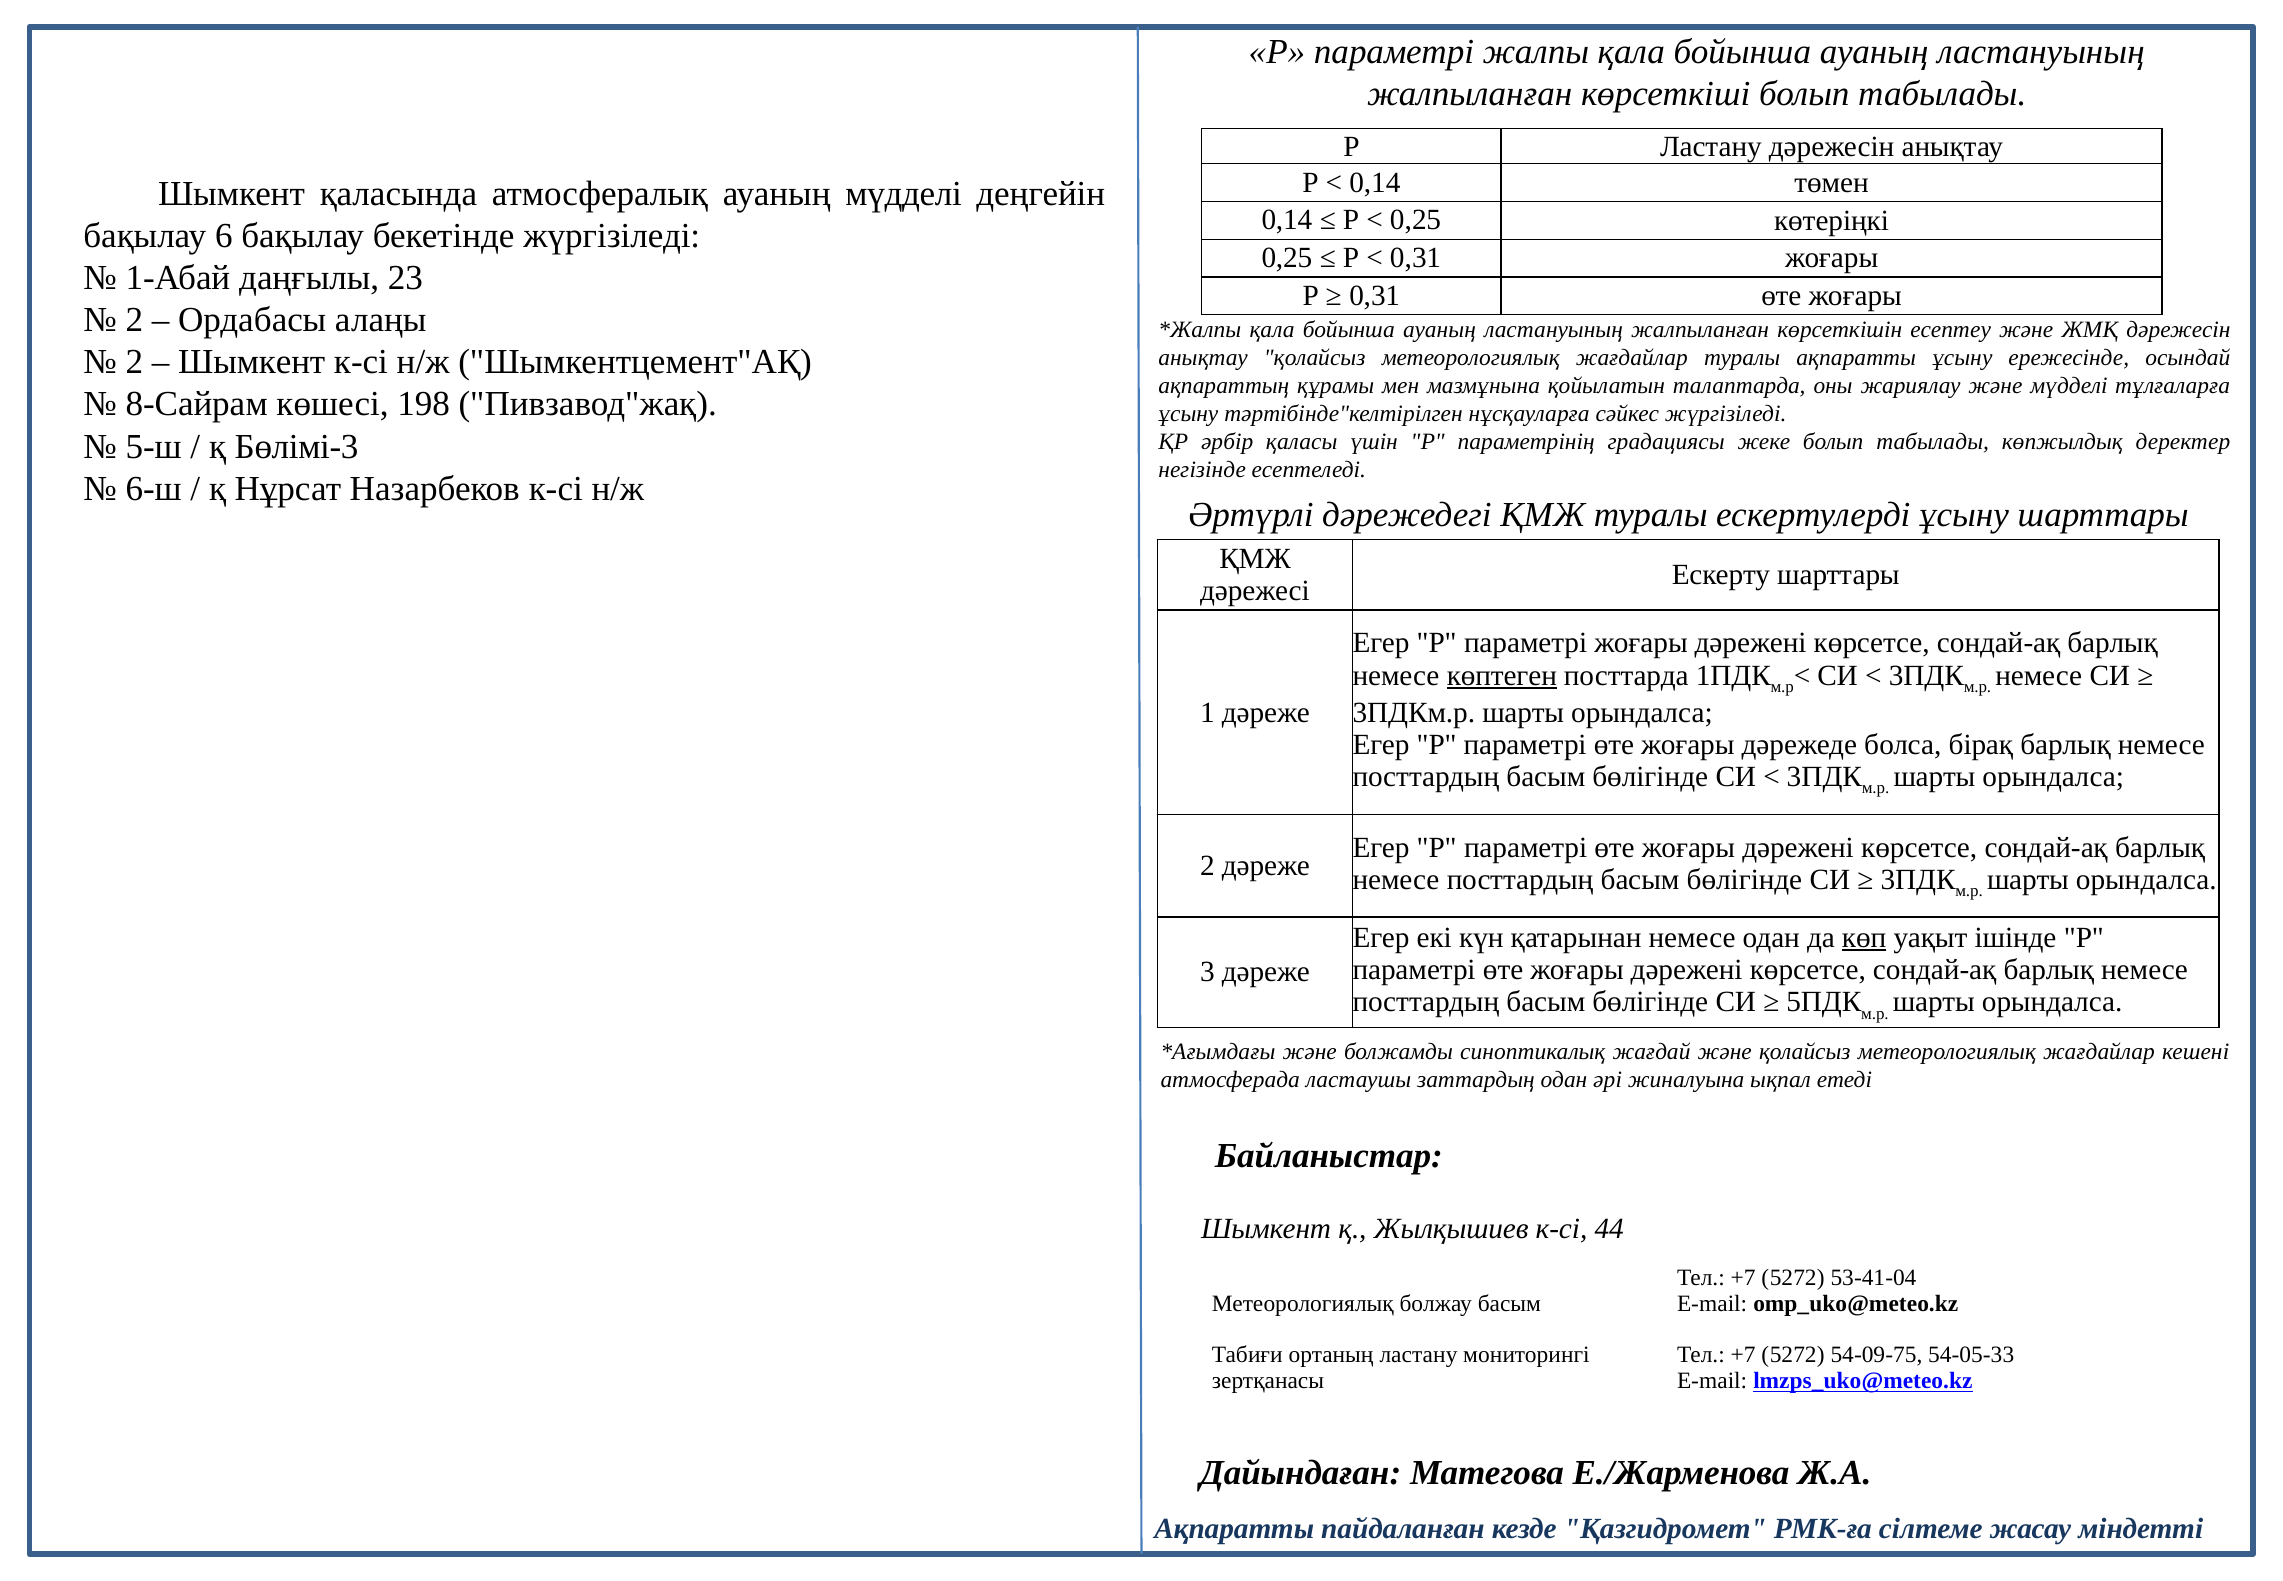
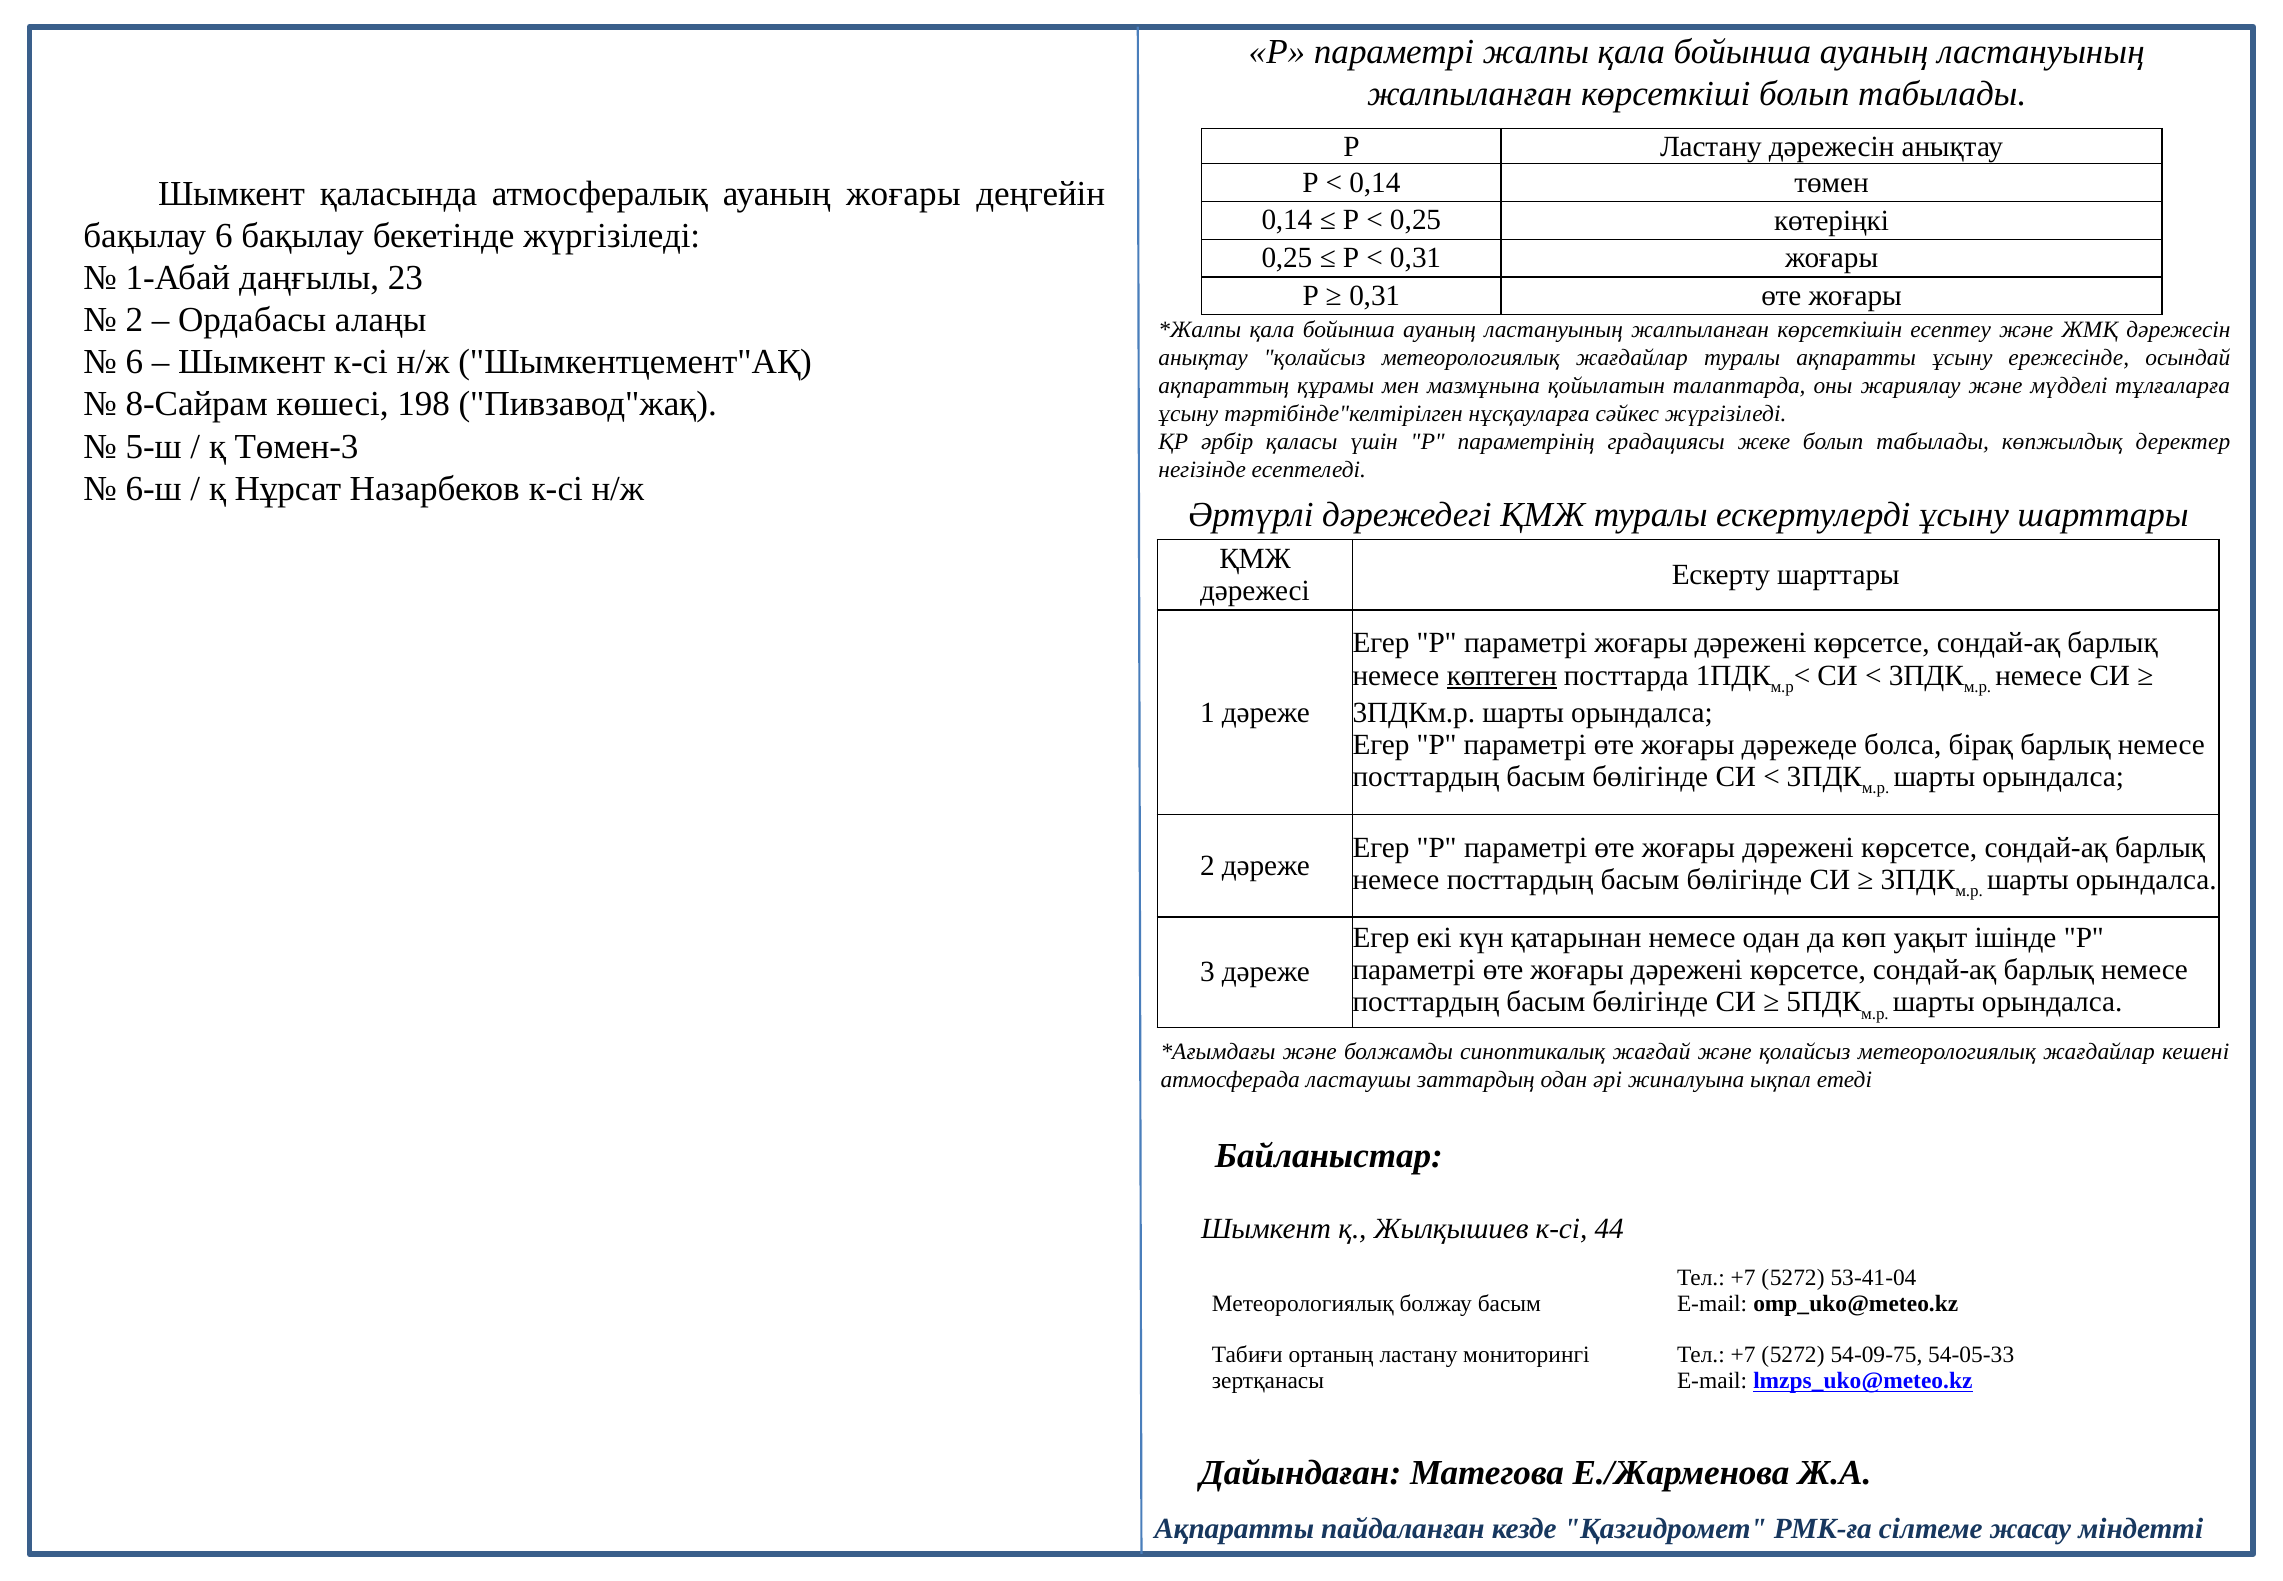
ауаның мүдделі: мүдделі -> жоғары
2 at (134, 362): 2 -> 6
Бөлімі-3: Бөлімі-3 -> Төмен-3
көп underline: present -> none
